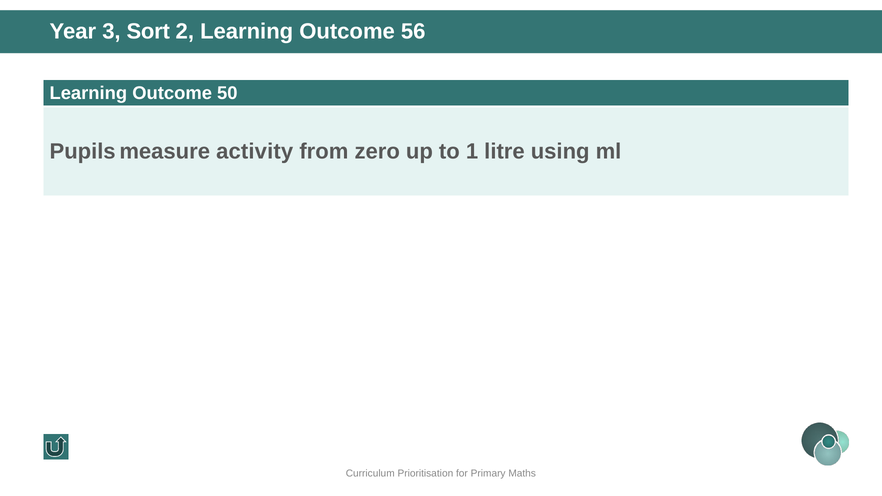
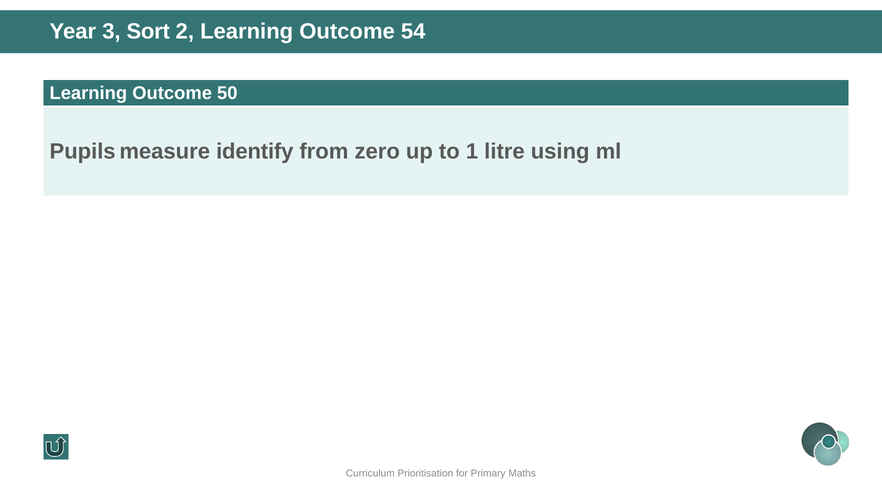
56: 56 -> 54
activity: activity -> identify
